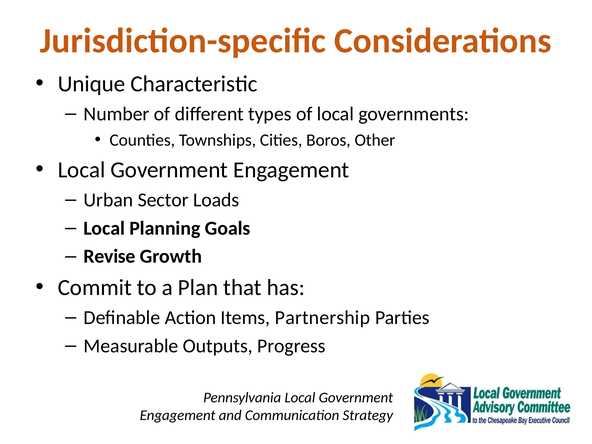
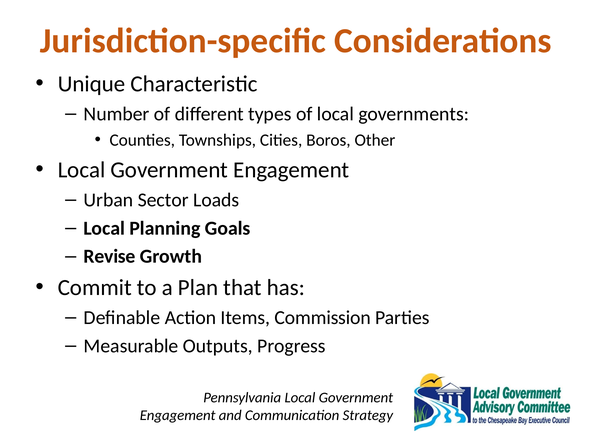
Partnership: Partnership -> Commission
